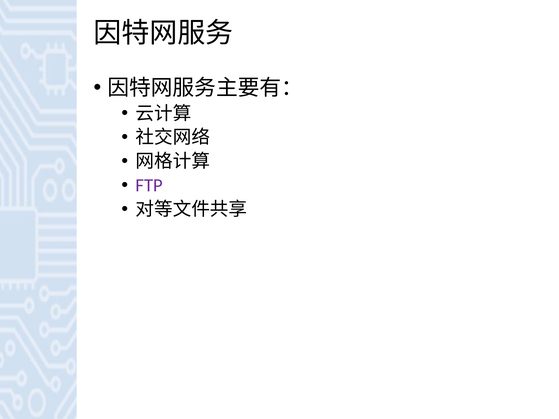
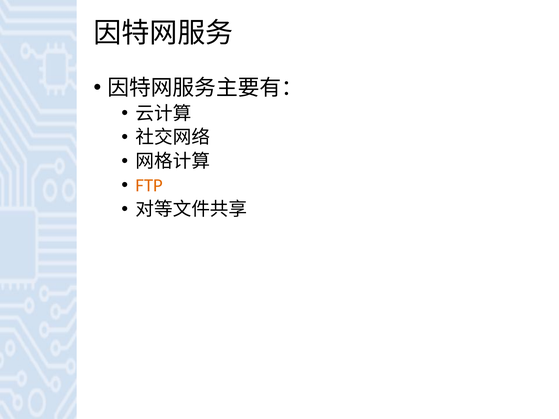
FTP colour: purple -> orange
